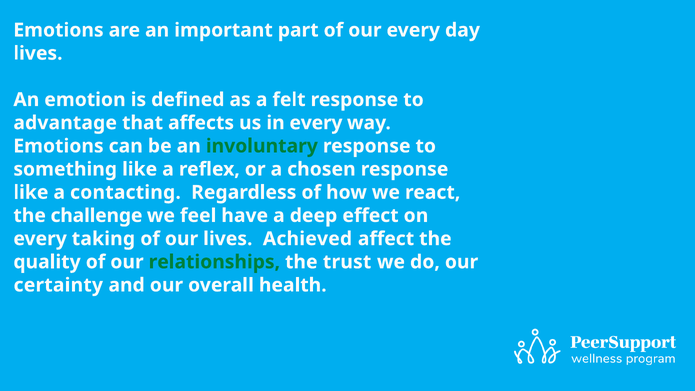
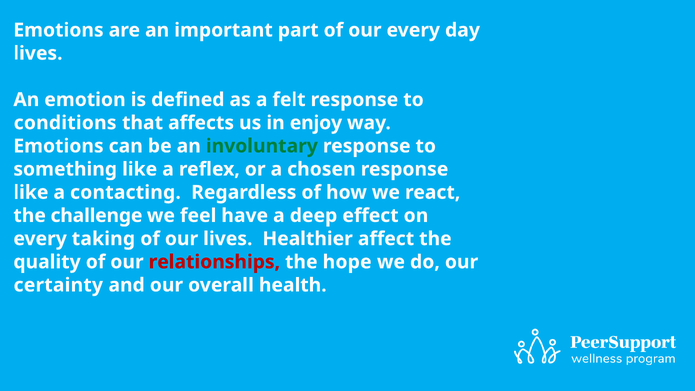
advantage: advantage -> conditions
in every: every -> enjoy
Achieved: Achieved -> Healthier
relationships colour: green -> red
trust: trust -> hope
